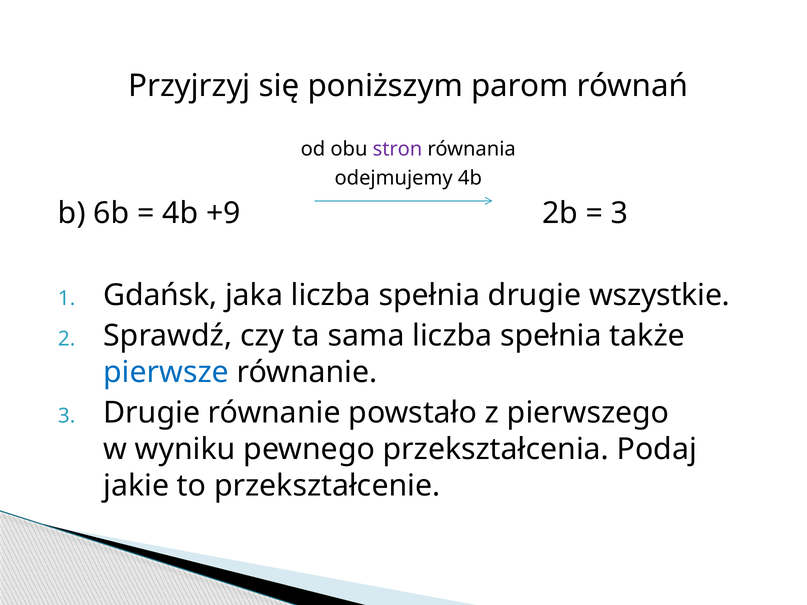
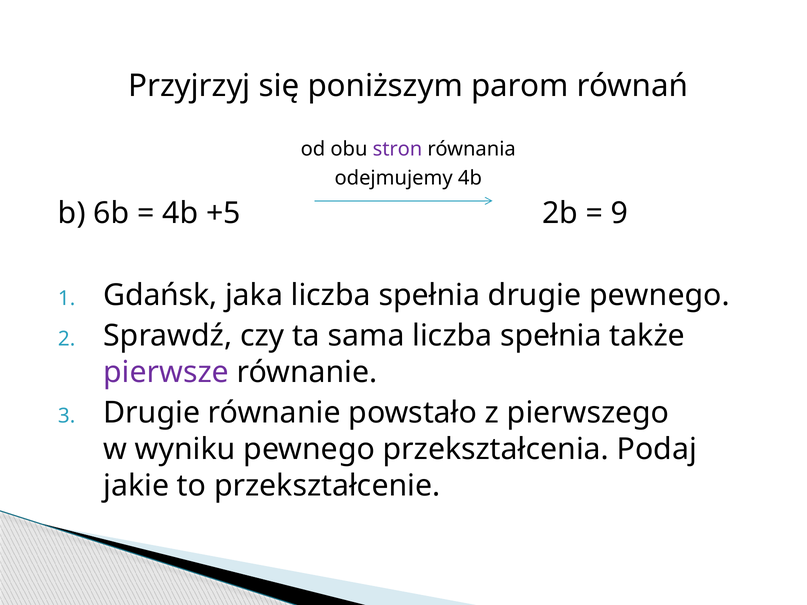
+9: +9 -> +5
3 at (620, 214): 3 -> 9
drugie wszystkie: wszystkie -> pewnego
pierwsze colour: blue -> purple
